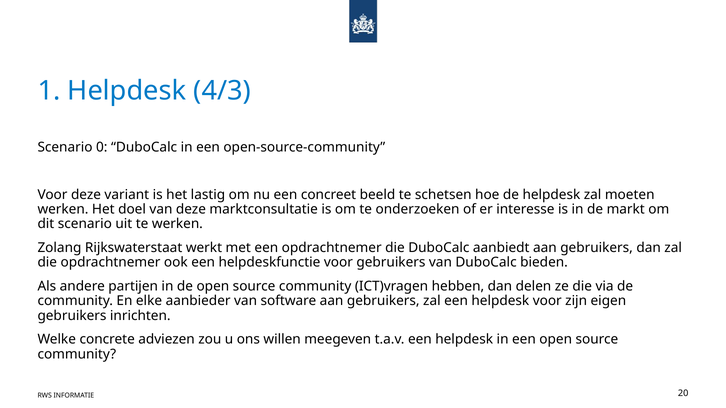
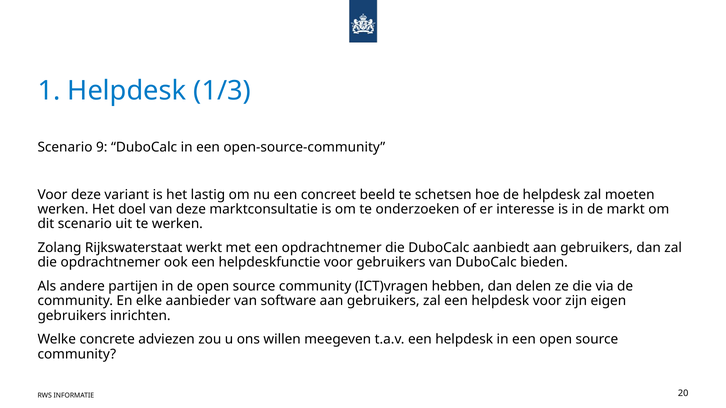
4/3: 4/3 -> 1/3
0: 0 -> 9
